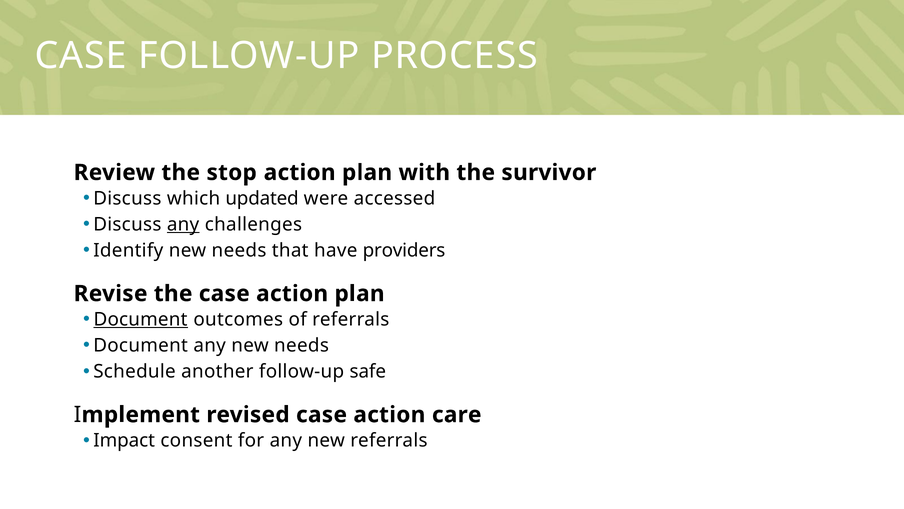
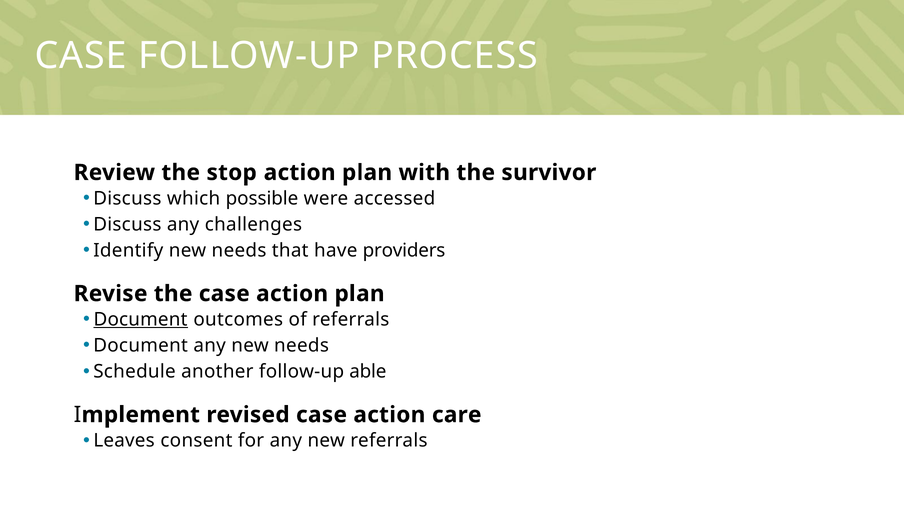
updated: updated -> possible
any at (183, 224) underline: present -> none
safe: safe -> able
Impact: Impact -> Leaves
